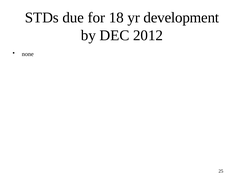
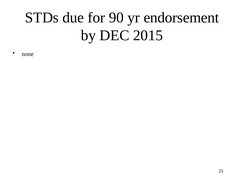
18: 18 -> 90
development: development -> endorsement
2012: 2012 -> 2015
